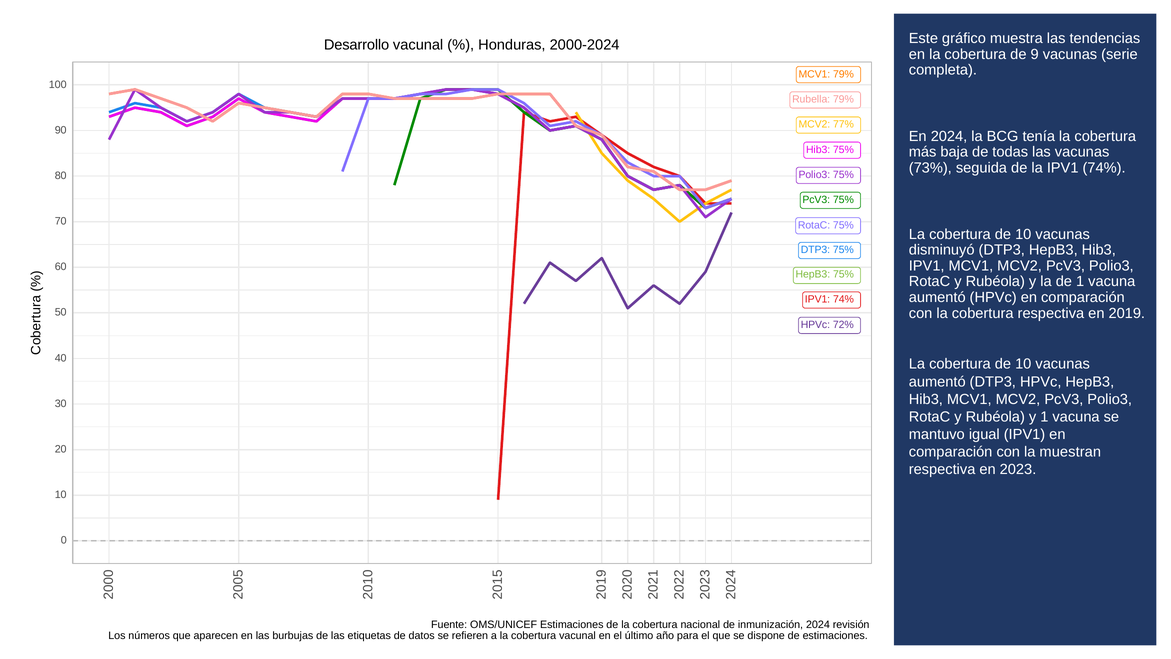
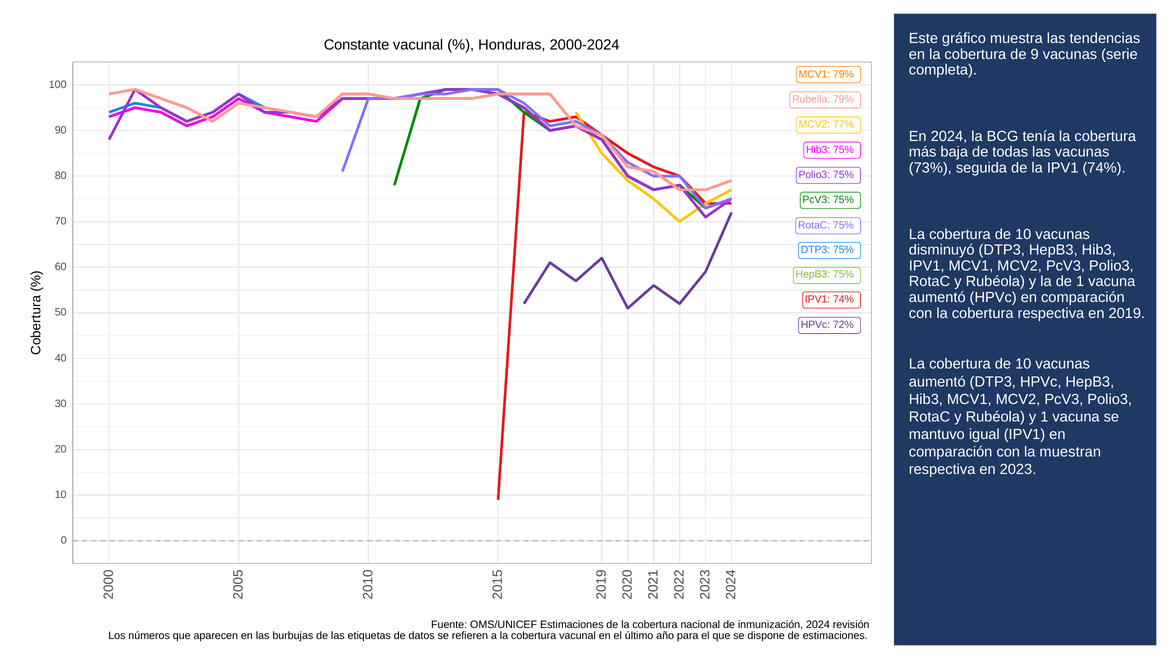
Desarrollo: Desarrollo -> Constante
